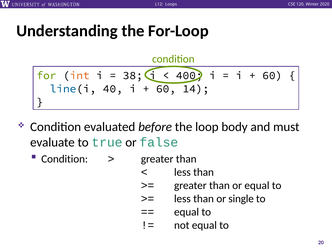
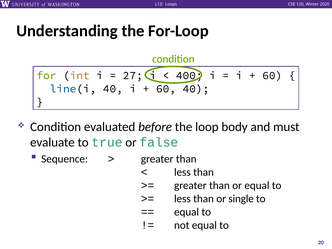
38: 38 -> 27
60 14: 14 -> 40
Condition at (65, 159): Condition -> Sequence
